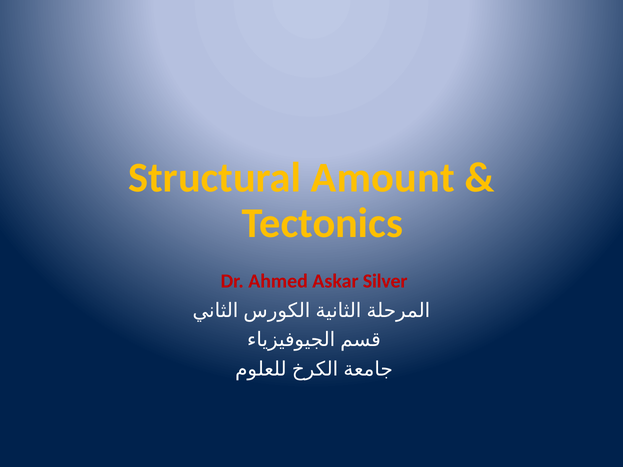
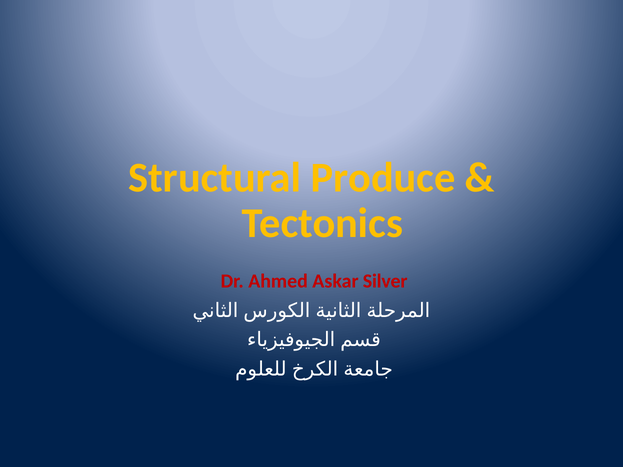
Amount: Amount -> Produce
